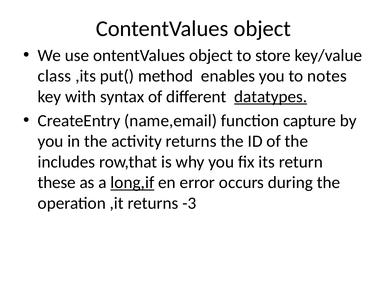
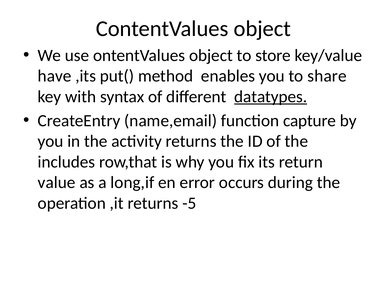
class: class -> have
notes: notes -> share
these: these -> value
long,if underline: present -> none
-3: -3 -> -5
